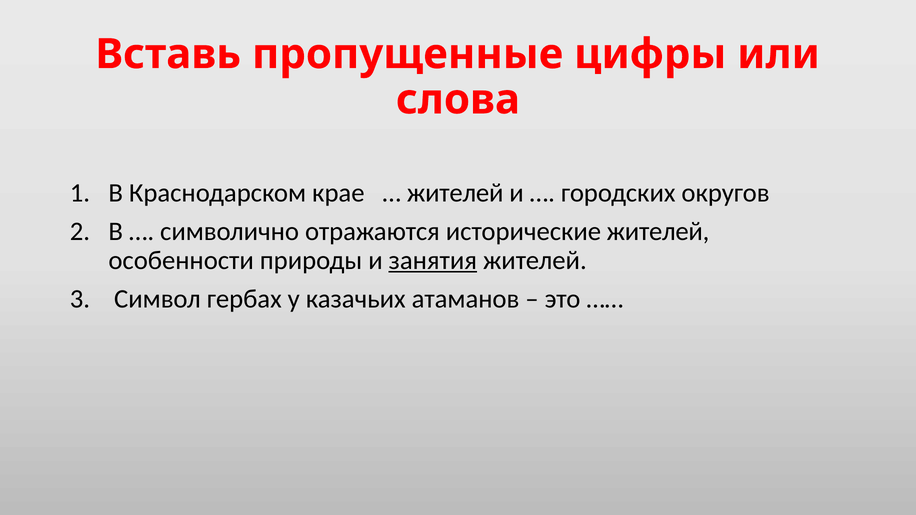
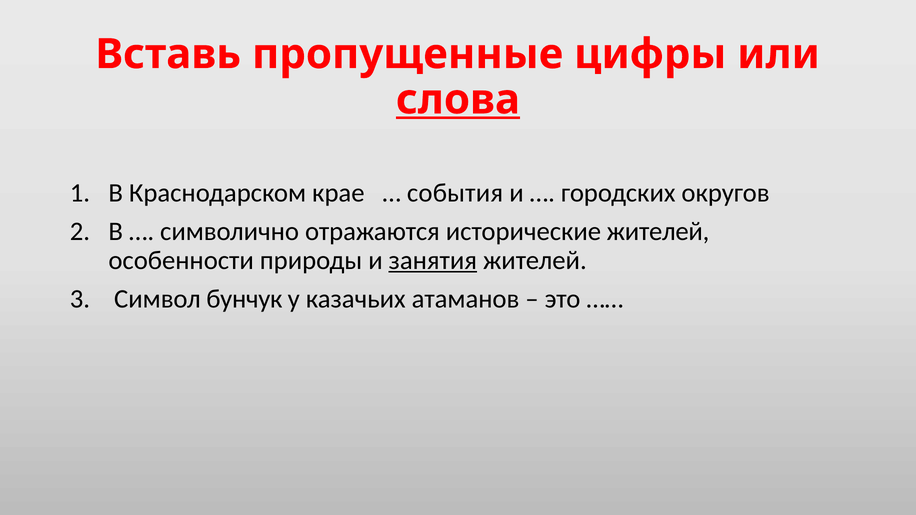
слова underline: none -> present
жителей at (455, 193): жителей -> события
гербах: гербах -> бунчук
